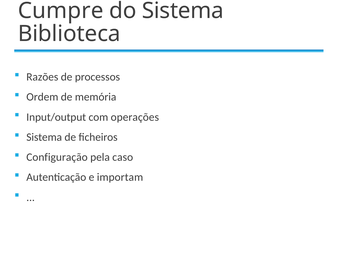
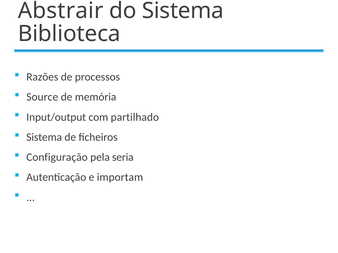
Cumpre: Cumpre -> Abstrair
Ordem: Ordem -> Source
operações: operações -> partilhado
caso: caso -> seria
